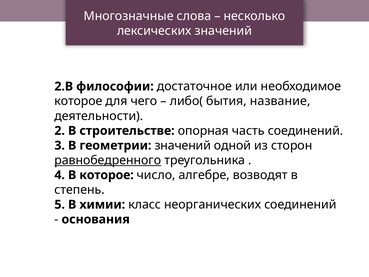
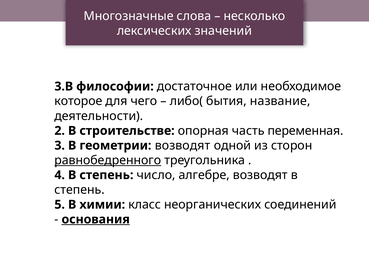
2.В: 2.В -> 3.В
часть соединений: соединений -> переменная
геометрии значений: значений -> возводят
4 В которое: которое -> степень
основания underline: none -> present
